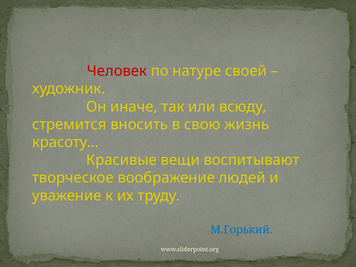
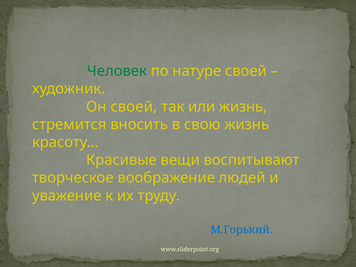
Человек colour: red -> green
Он иначе: иначе -> своей
или всюду: всюду -> жизнь
